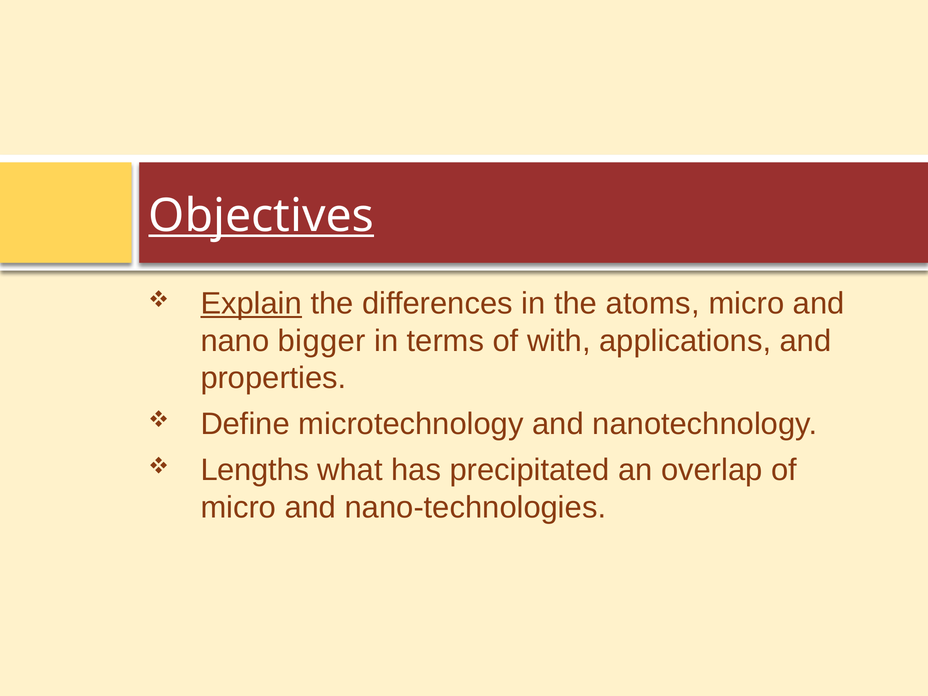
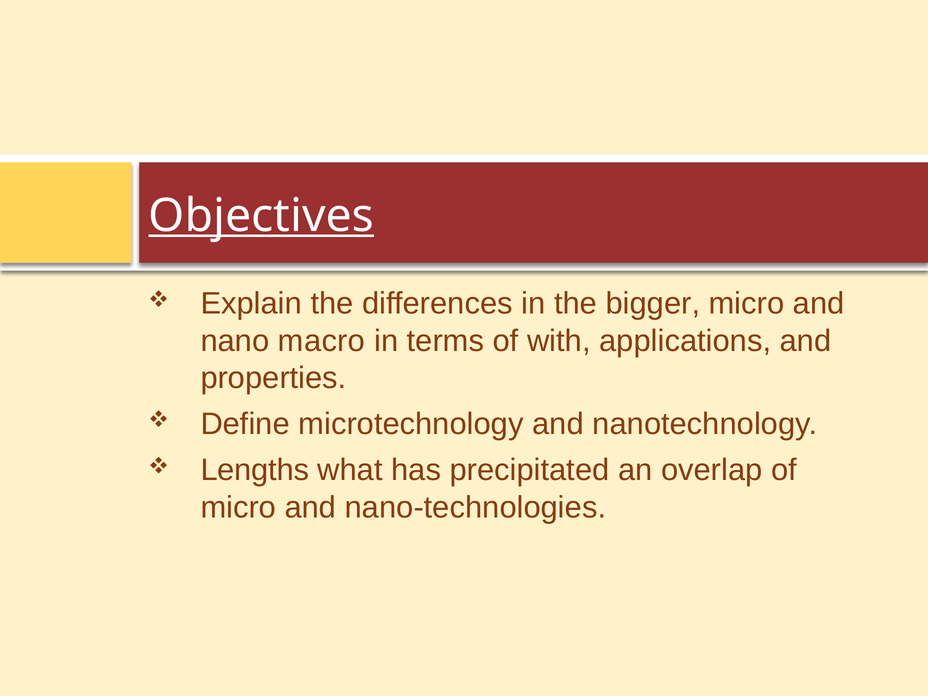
Explain underline: present -> none
atoms: atoms -> bigger
bigger: bigger -> macro
